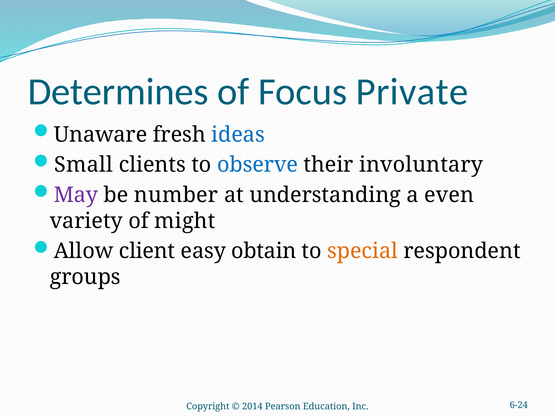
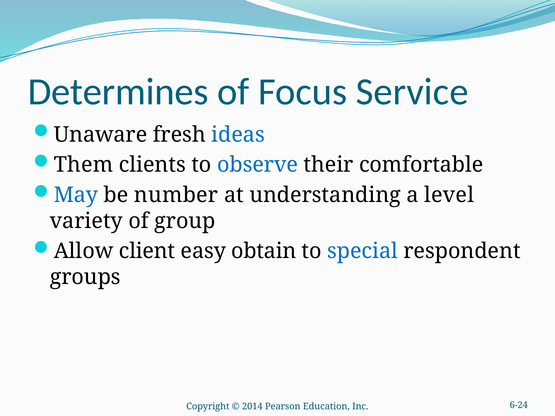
Private: Private -> Service
Small: Small -> Them
involuntary: involuntary -> comfortable
May colour: purple -> blue
even: even -> level
might: might -> group
special colour: orange -> blue
